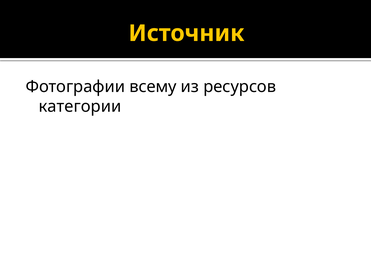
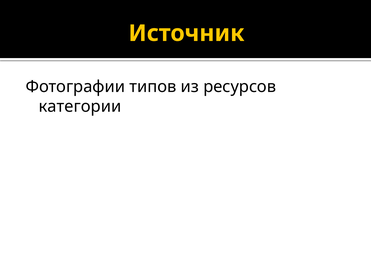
всему: всему -> типов
